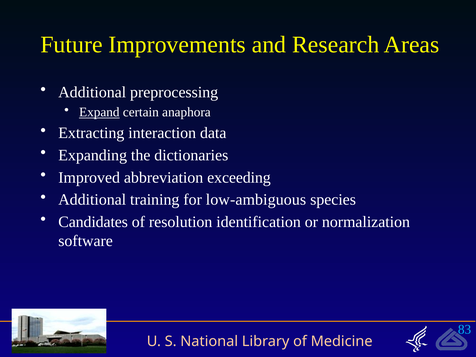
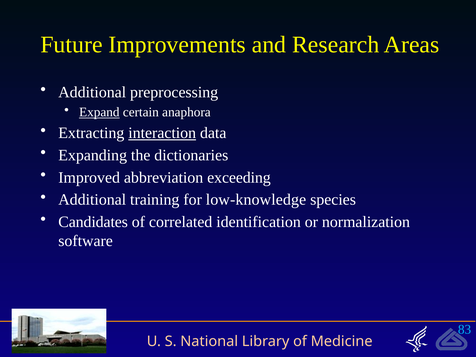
interaction underline: none -> present
low-ambiguous: low-ambiguous -> low-knowledge
resolution: resolution -> correlated
